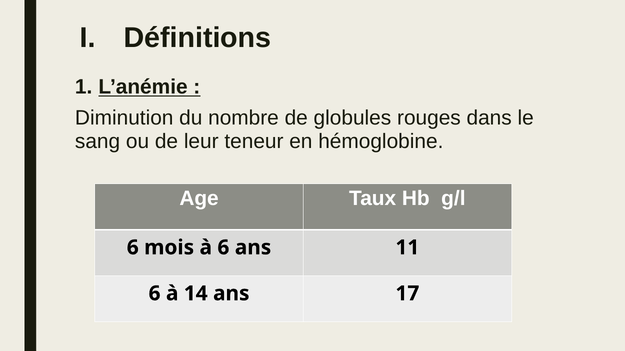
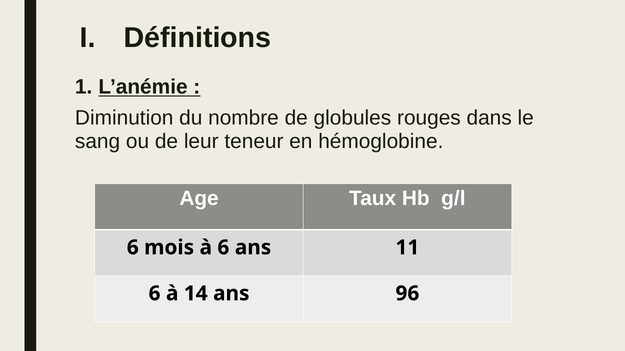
17: 17 -> 96
